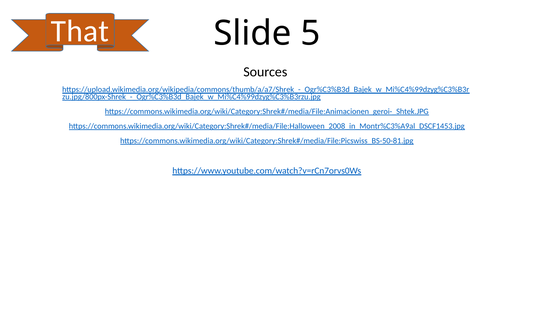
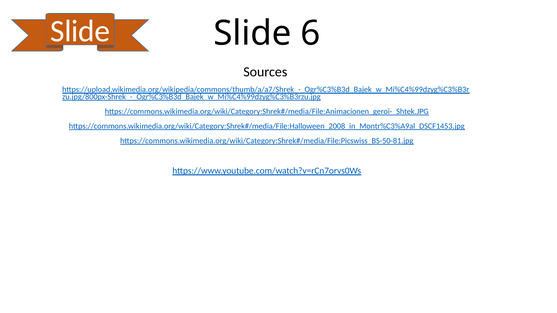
That at (80, 31): That -> Slide
5: 5 -> 6
